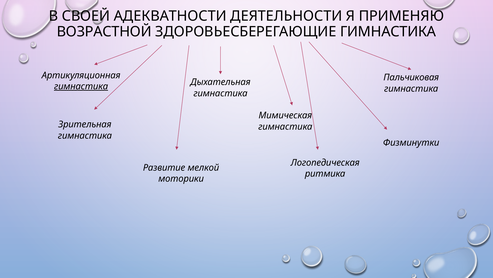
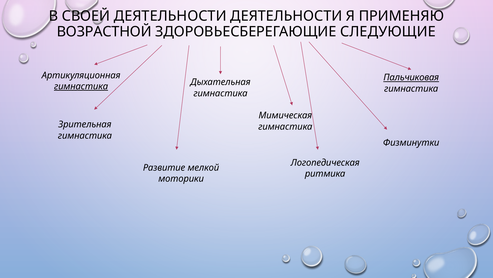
СВОЕЙ АДЕКВАТНОСТИ: АДЕКВАТНОСТИ -> ДЕЯТЕЛЬНОСТИ
ЗДОРОВЬЕСБЕРЕГАЮЩИЕ ГИМНАСТИКА: ГИМНАСТИКА -> СЛЕДУЮЩИЕ
Пальчиковая underline: none -> present
